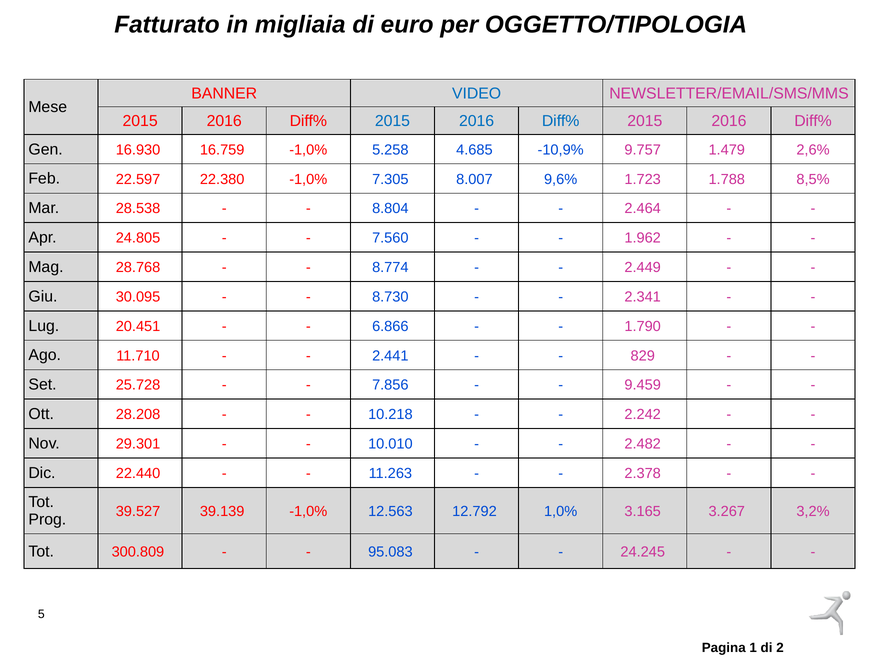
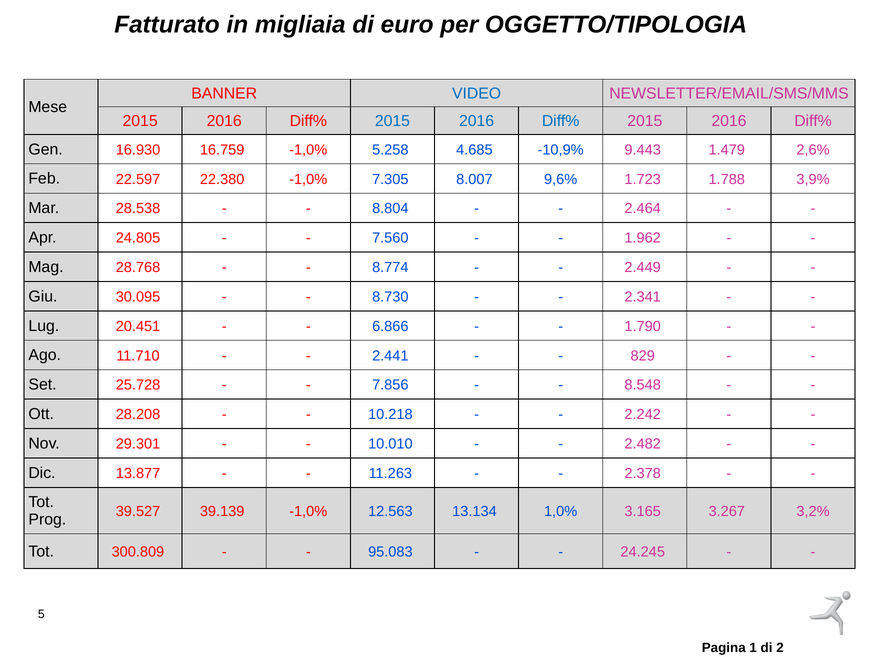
9.757: 9.757 -> 9.443
8,5%: 8,5% -> 3,9%
9.459: 9.459 -> 8.548
22.440: 22.440 -> 13.877
12.792: 12.792 -> 13.134
